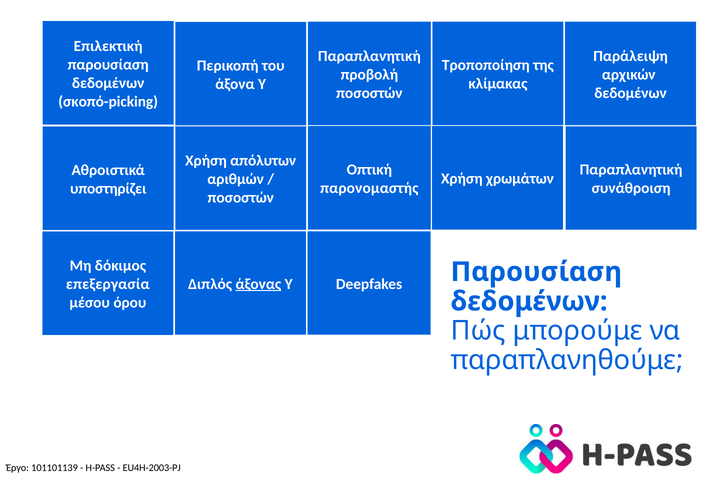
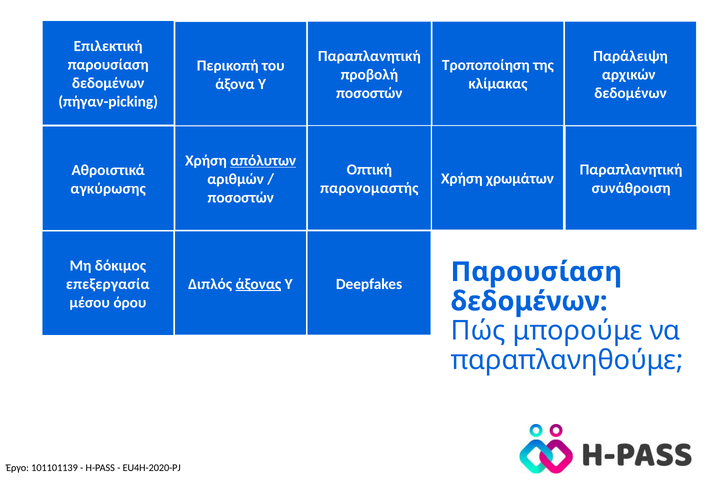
σκοπό-picking: σκοπό-picking -> πήγαν-picking
απόλυτων underline: none -> present
υποστηρίζει: υποστηρίζει -> αγκύρωσης
EU4H-2003-PJ: EU4H-2003-PJ -> EU4H-2020-PJ
